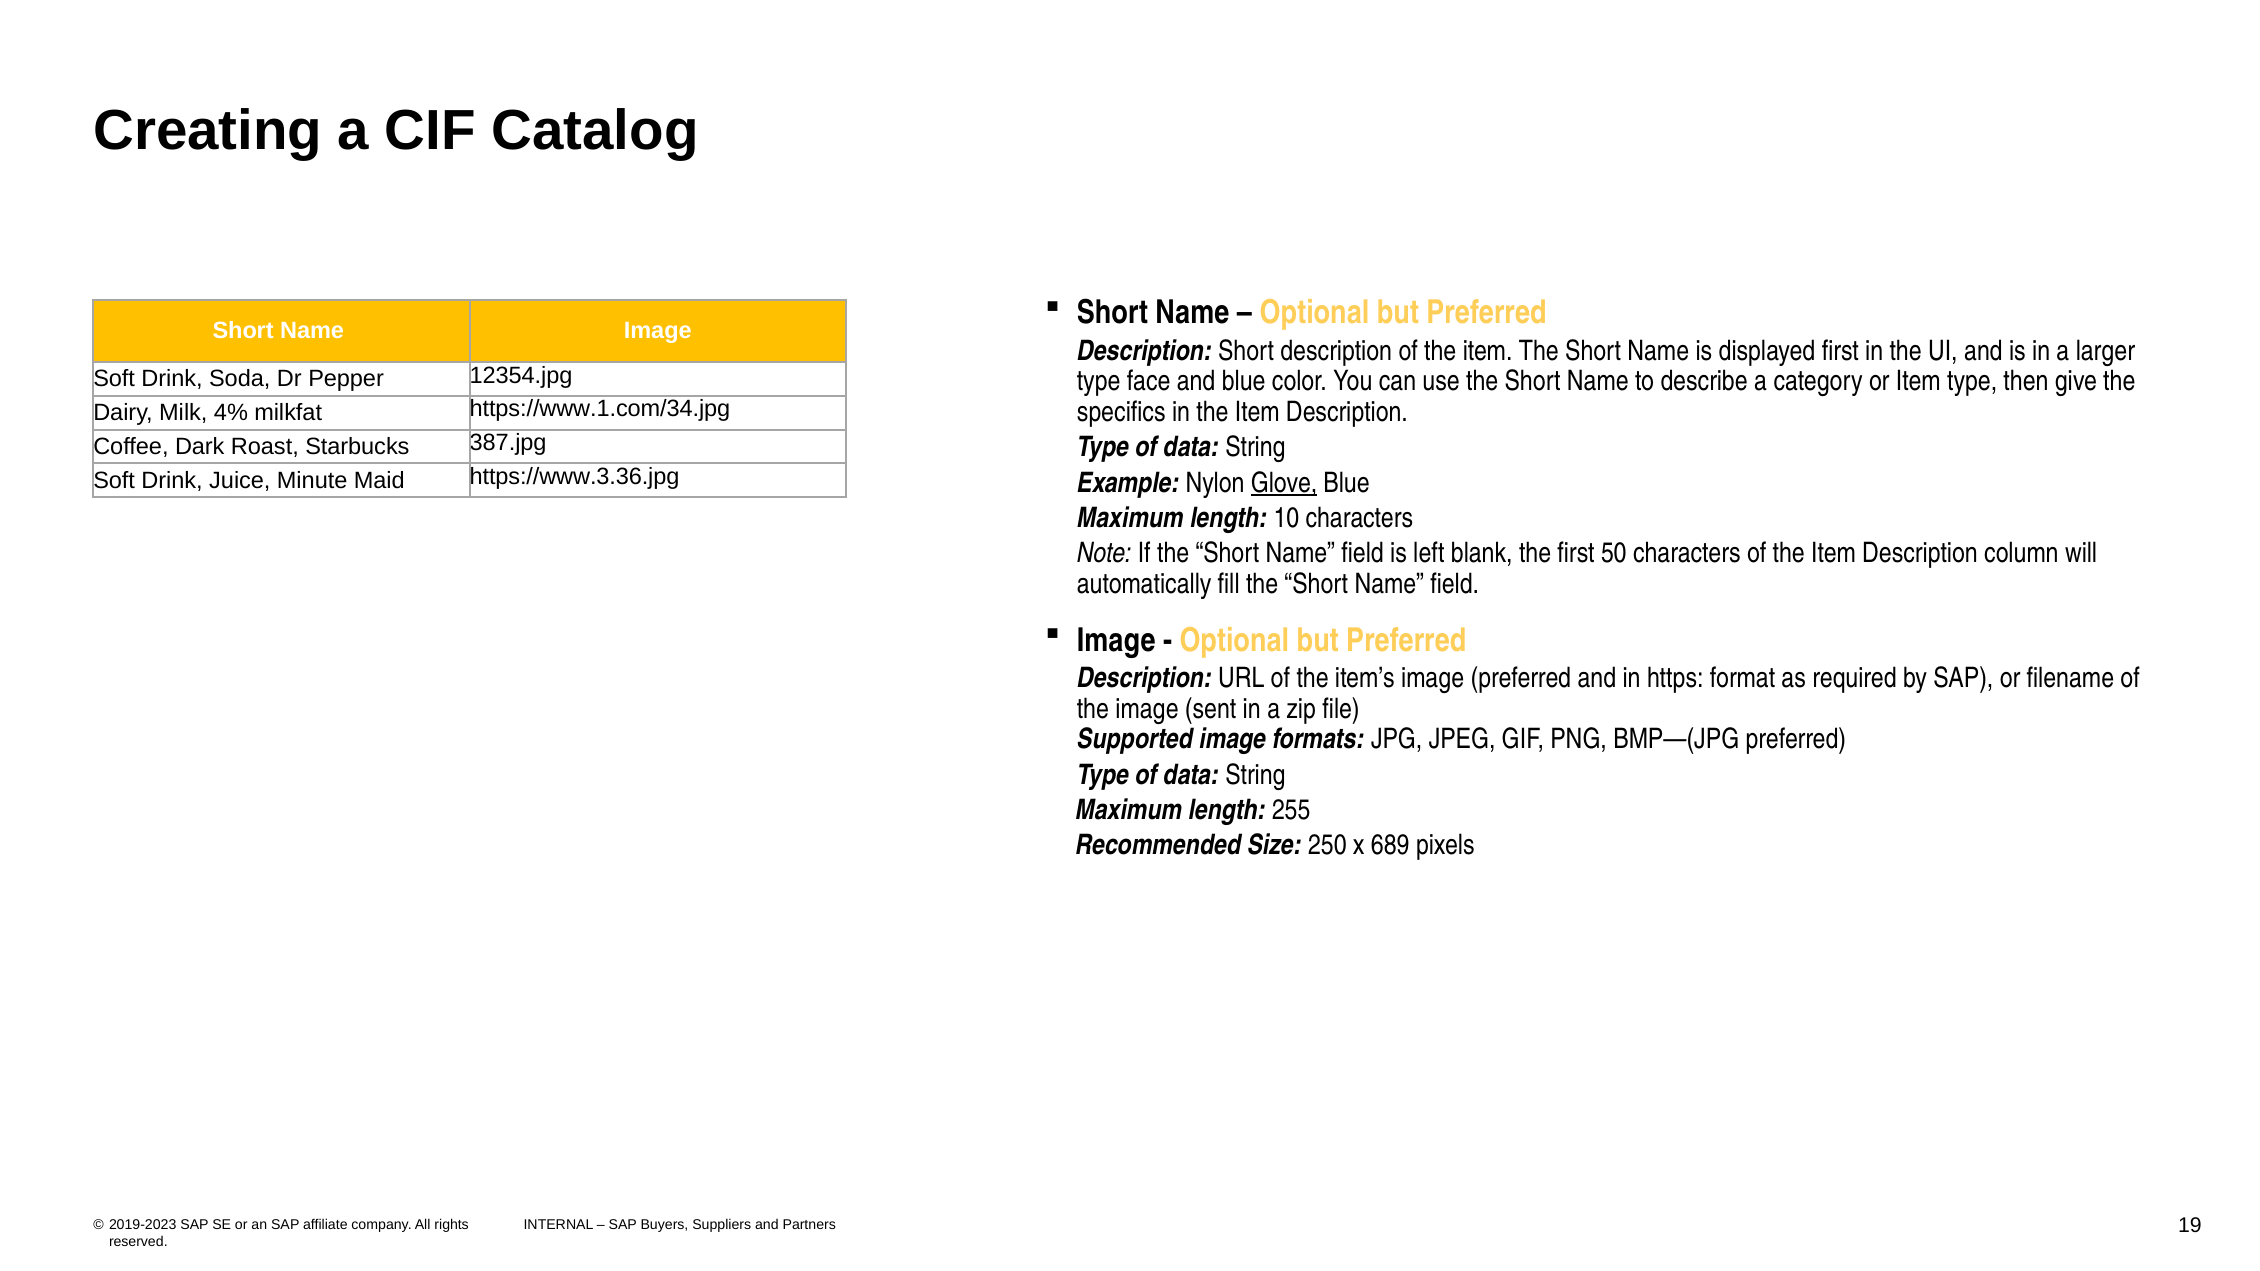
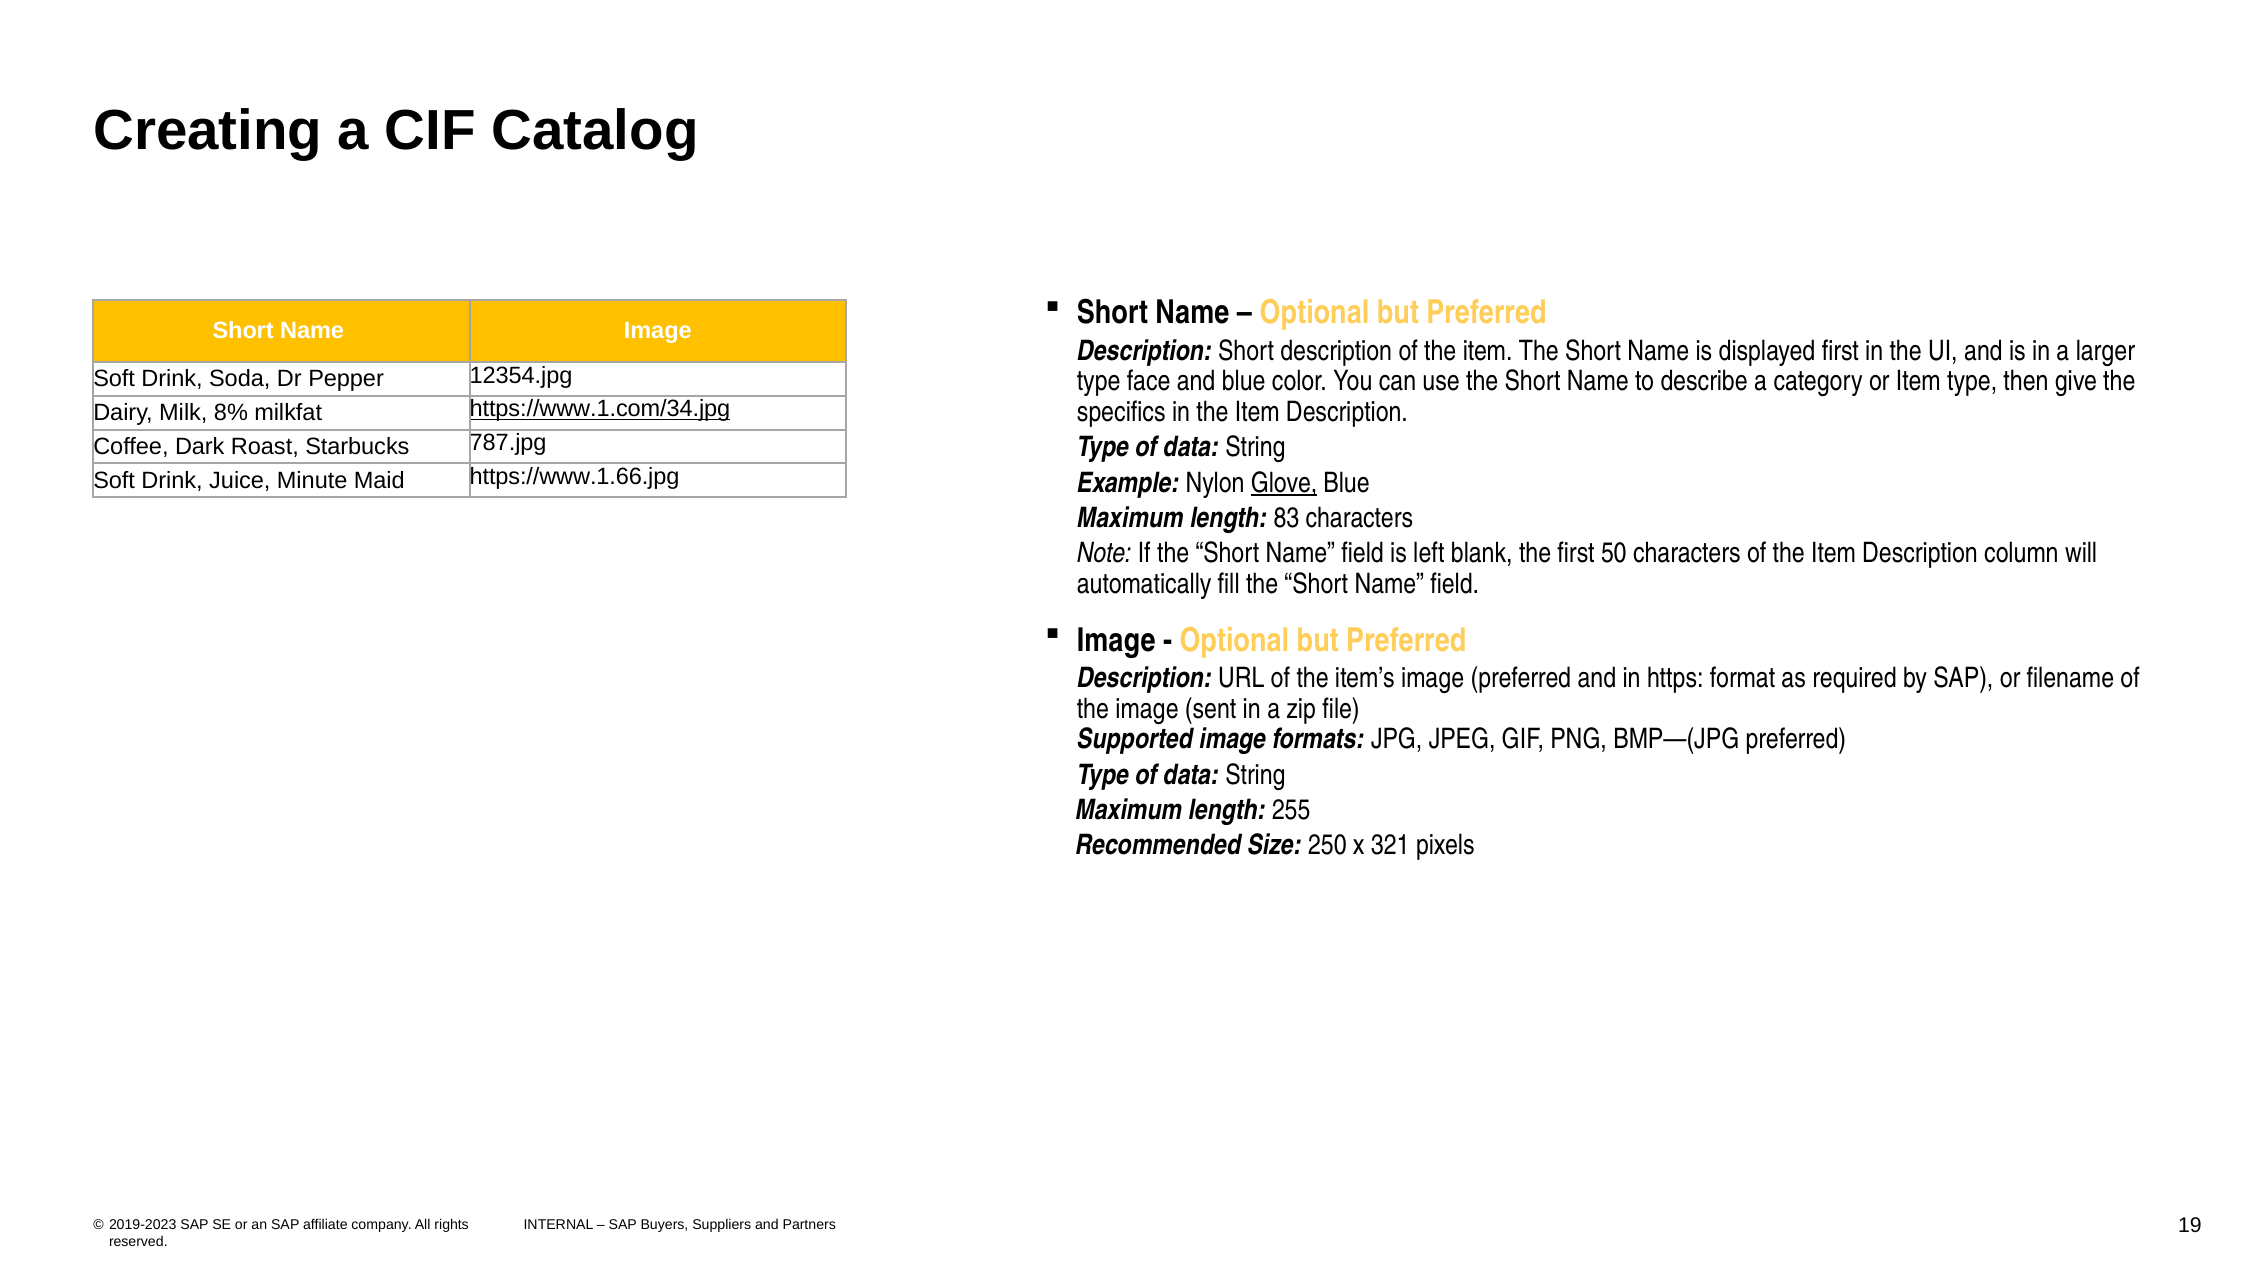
4%: 4% -> 8%
https://www.1.com/34.jpg underline: none -> present
387.jpg: 387.jpg -> 787.jpg
https://www.3.36.jpg: https://www.3.36.jpg -> https://www.1.66.jpg
10: 10 -> 83
689: 689 -> 321
